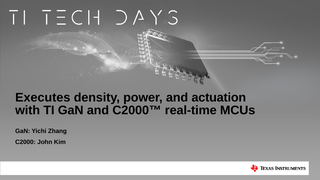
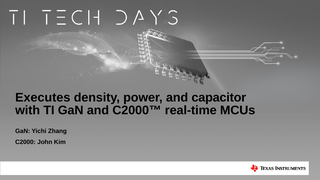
actuation: actuation -> capacitor
